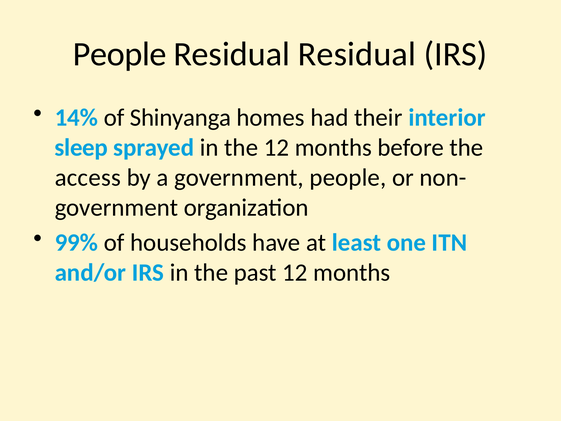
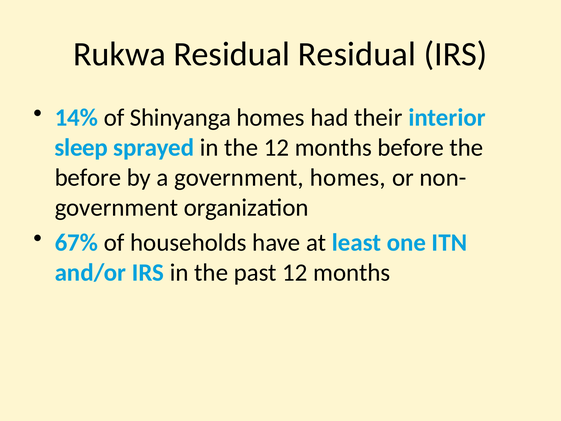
People at (120, 54): People -> Rukwa
access at (88, 178): access -> before
government people: people -> homes
99%: 99% -> 67%
